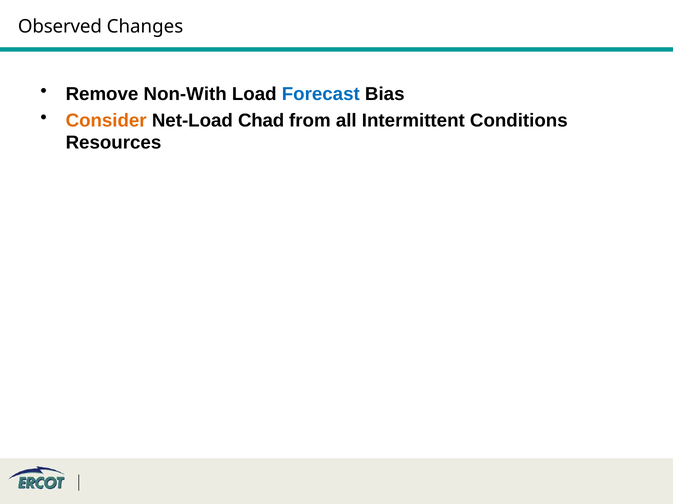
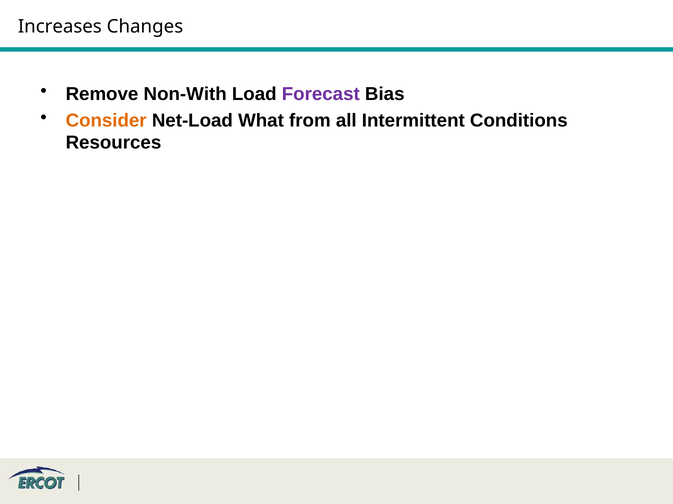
Observed: Observed -> Increases
Forecast colour: blue -> purple
Chad: Chad -> What
